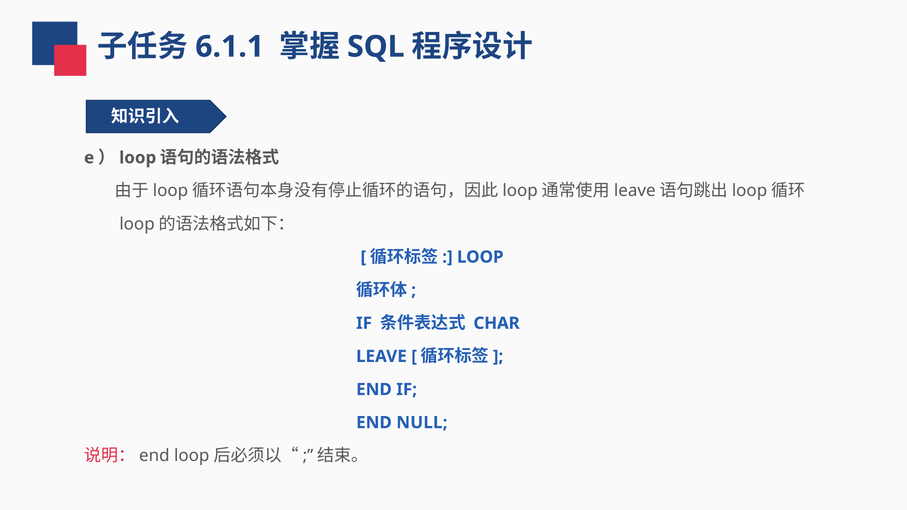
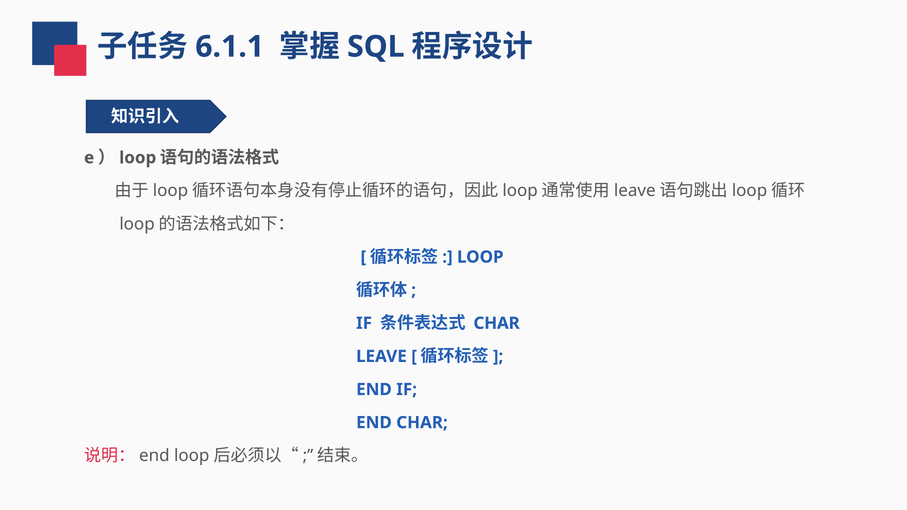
END NULL: NULL -> CHAR
